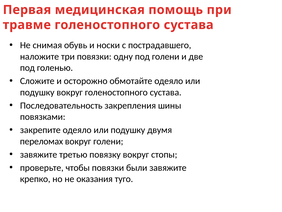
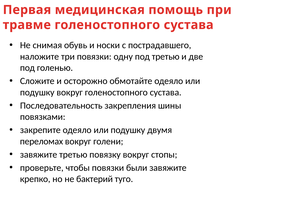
под голени: голени -> третью
оказания: оказания -> бактерий
